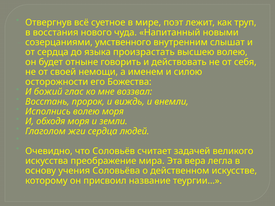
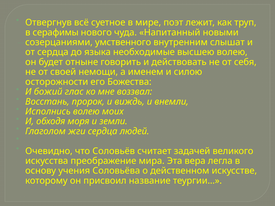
восстания: восстания -> серафимы
произрастать: произрастать -> необходимые
волею моря: моря -> моих
